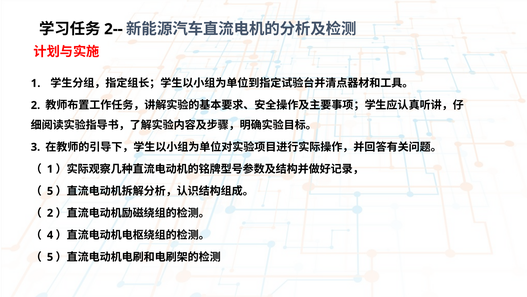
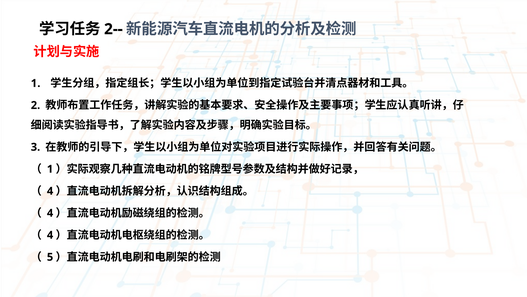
5 at (50, 191): 5 -> 4
2 at (50, 213): 2 -> 4
